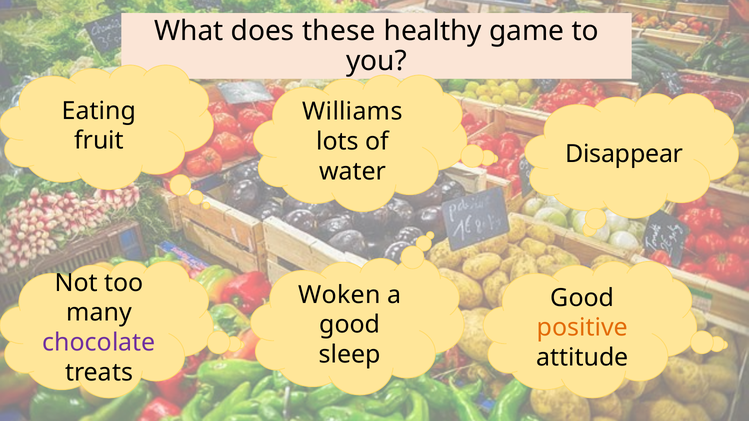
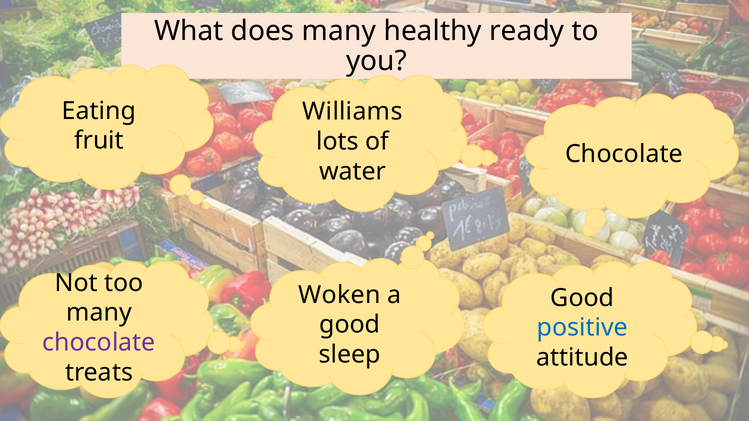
does these: these -> many
game: game -> ready
Disappear at (624, 154): Disappear -> Chocolate
positive colour: orange -> blue
